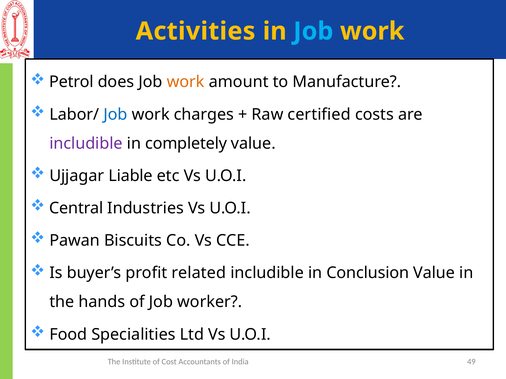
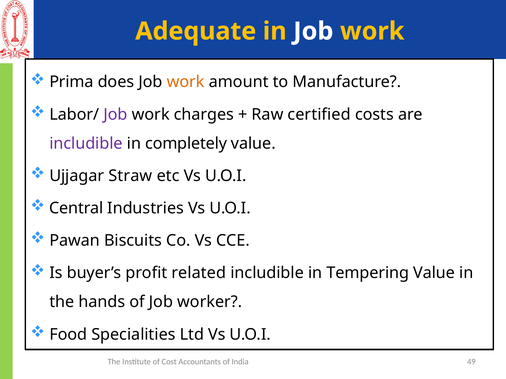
Activities: Activities -> Adequate
Job at (313, 31) colour: light blue -> white
Petrol: Petrol -> Prima
Job at (116, 114) colour: blue -> purple
Liable: Liable -> Straw
Conclusion: Conclusion -> Tempering
